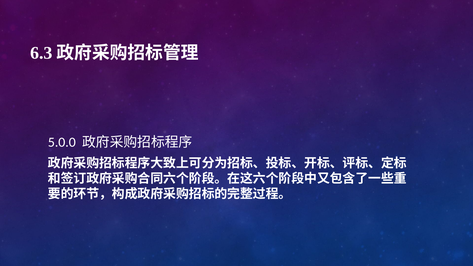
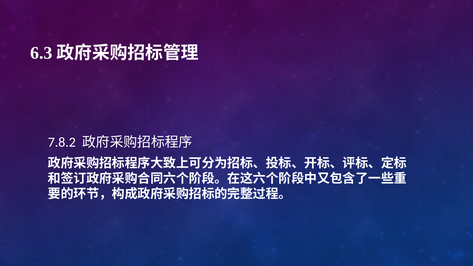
5.0.0: 5.0.0 -> 7.8.2
